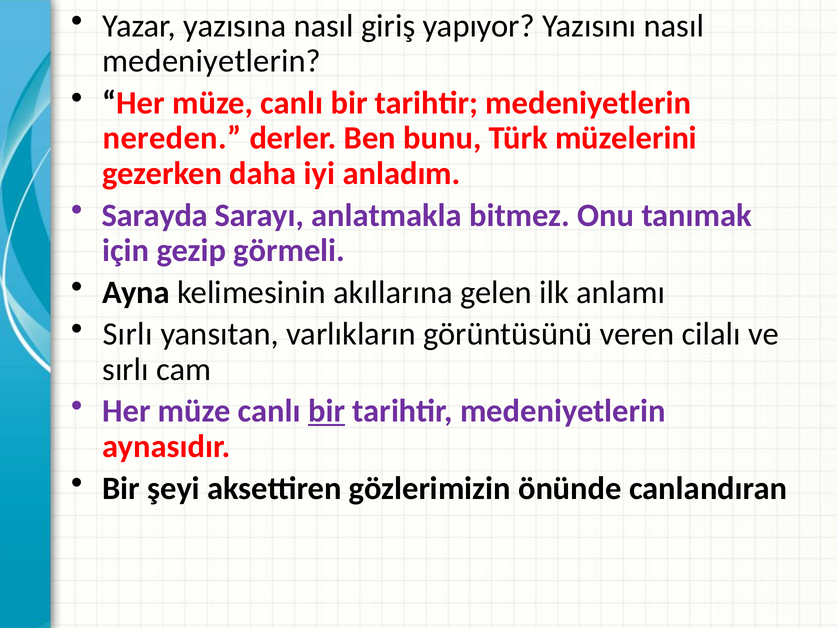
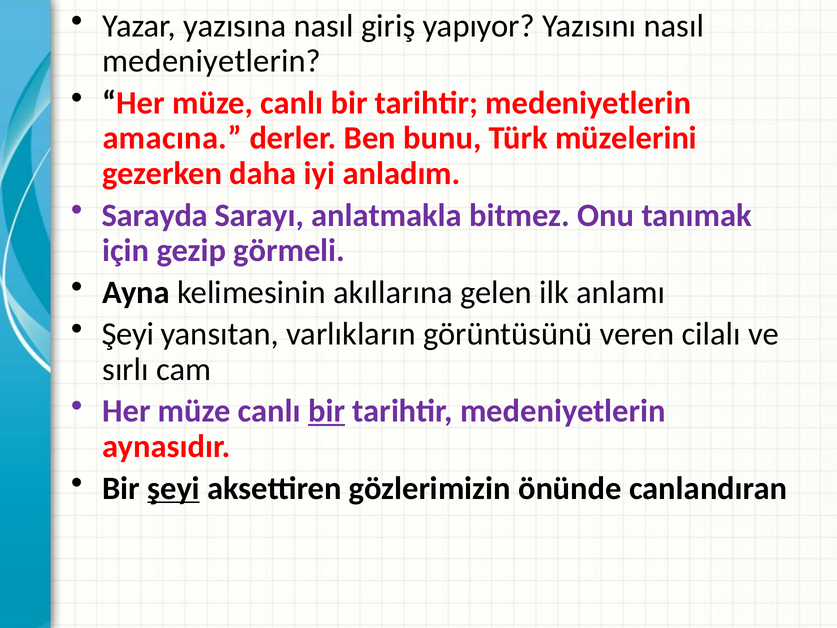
nereden: nereden -> amacına
Sırlı at (128, 334): Sırlı -> Şeyi
şeyi at (174, 488) underline: none -> present
